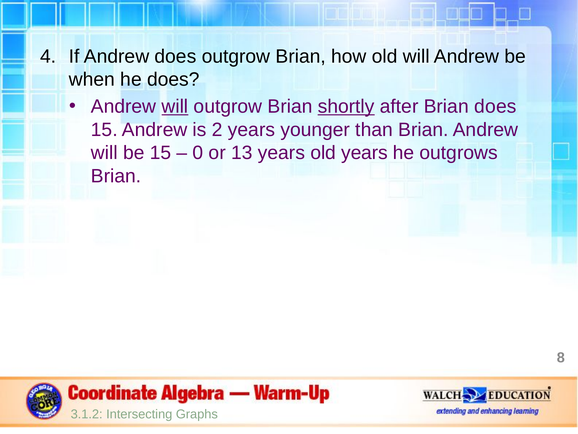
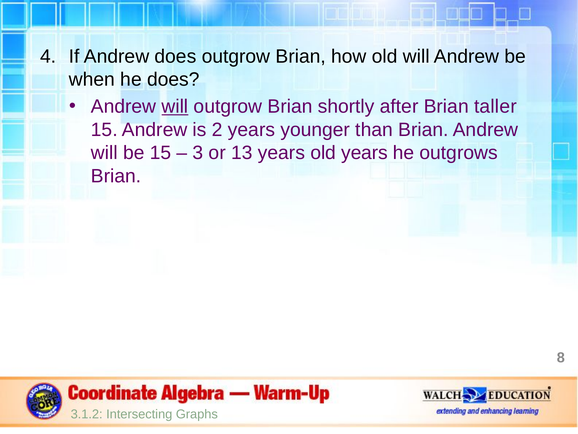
shortly underline: present -> none
Brian does: does -> taller
0: 0 -> 3
